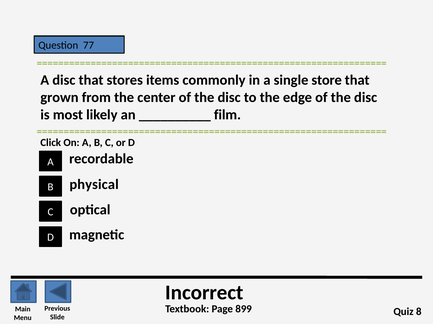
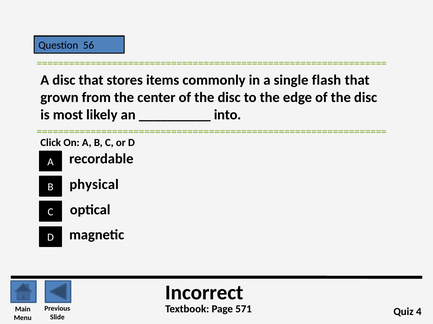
77: 77 -> 56
store: store -> flash
film: film -> into
899: 899 -> 571
8: 8 -> 4
